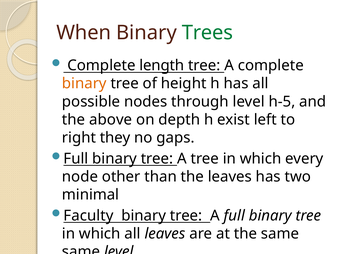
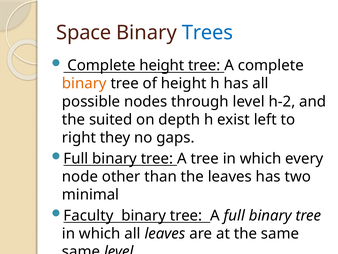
When: When -> Space
Trees colour: green -> blue
Complete length: length -> height
h-5: h-5 -> h-2
above: above -> suited
